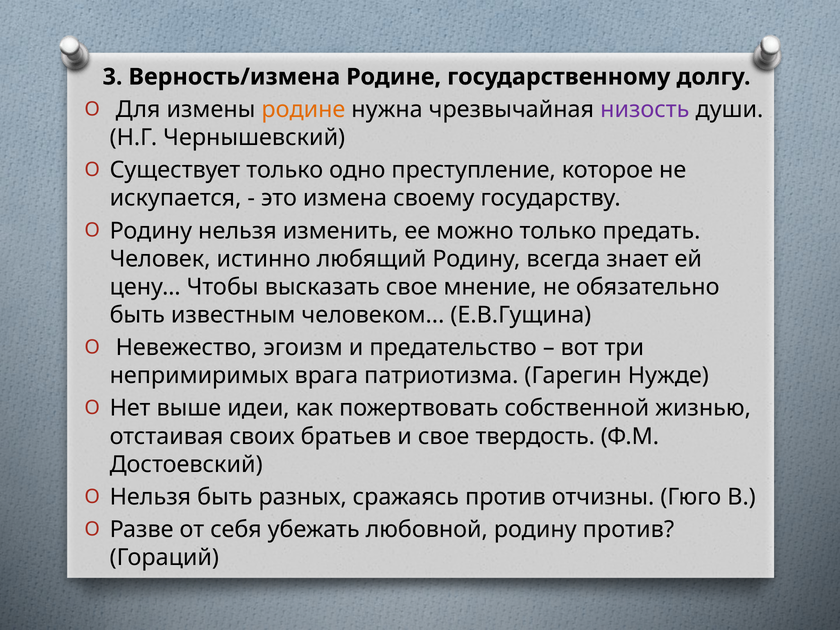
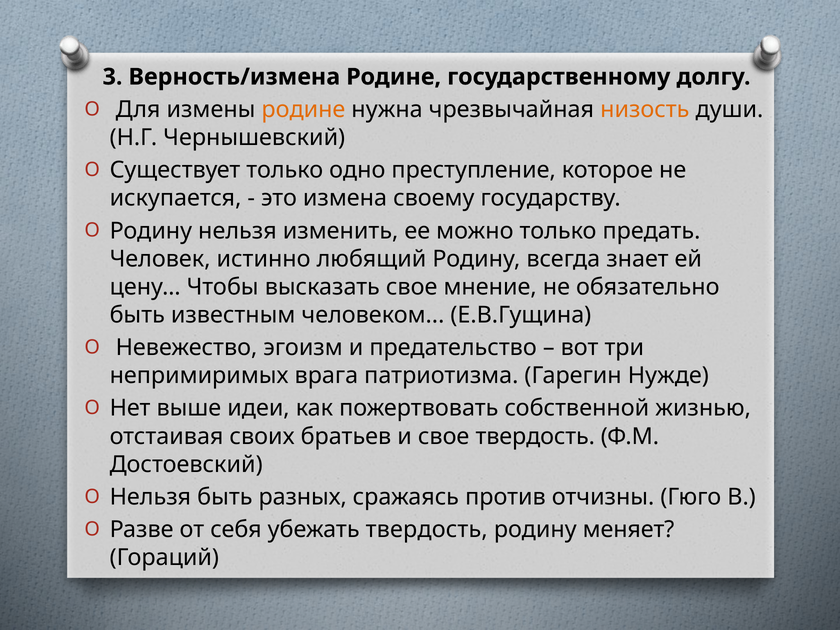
низость colour: purple -> orange
убежать любовной: любовной -> твердость
родину против: против -> меняет
